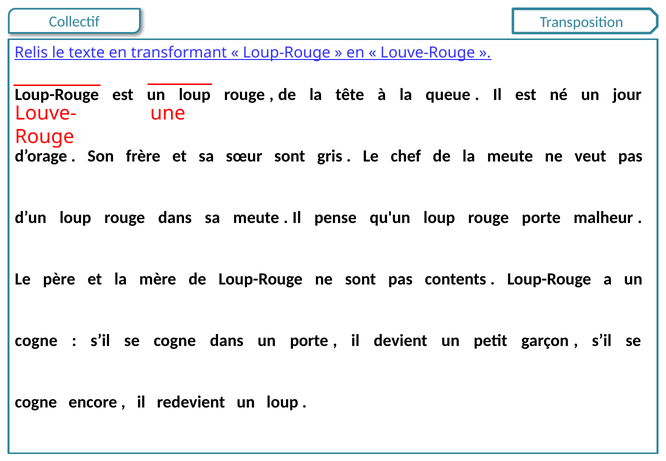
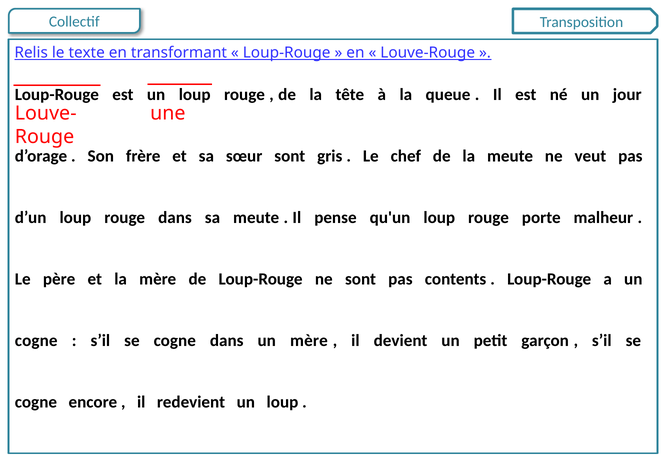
un porte: porte -> mère
